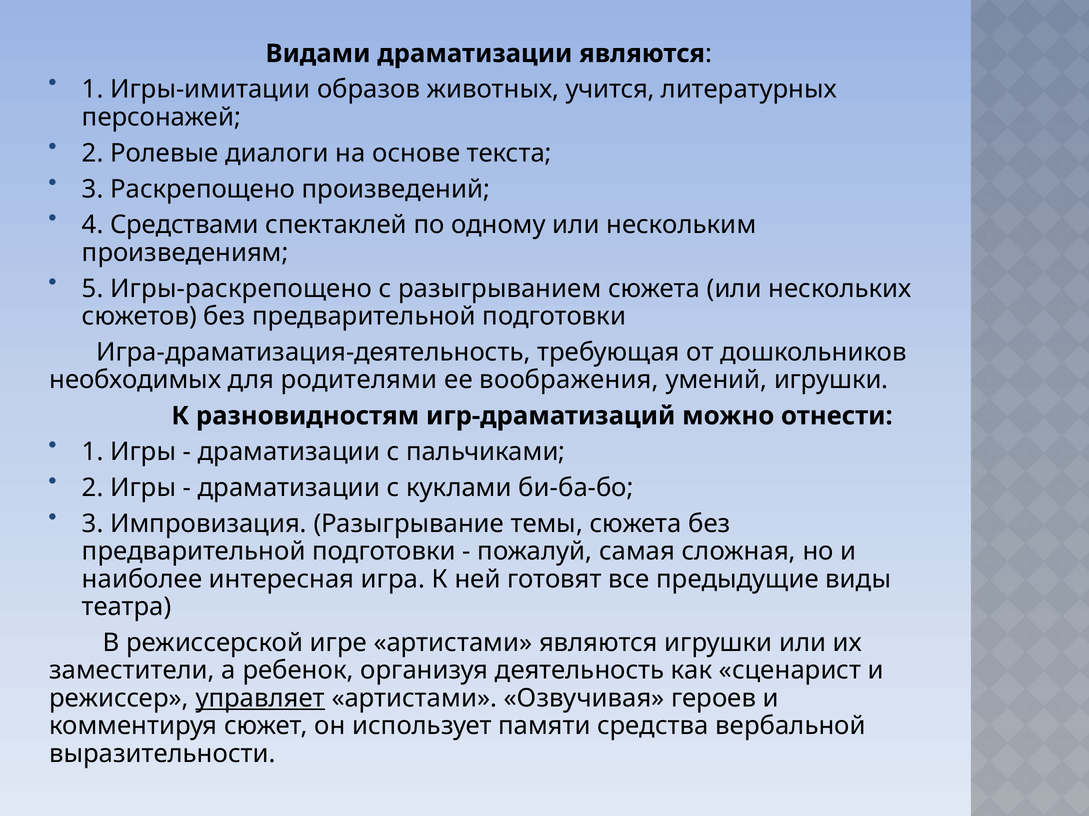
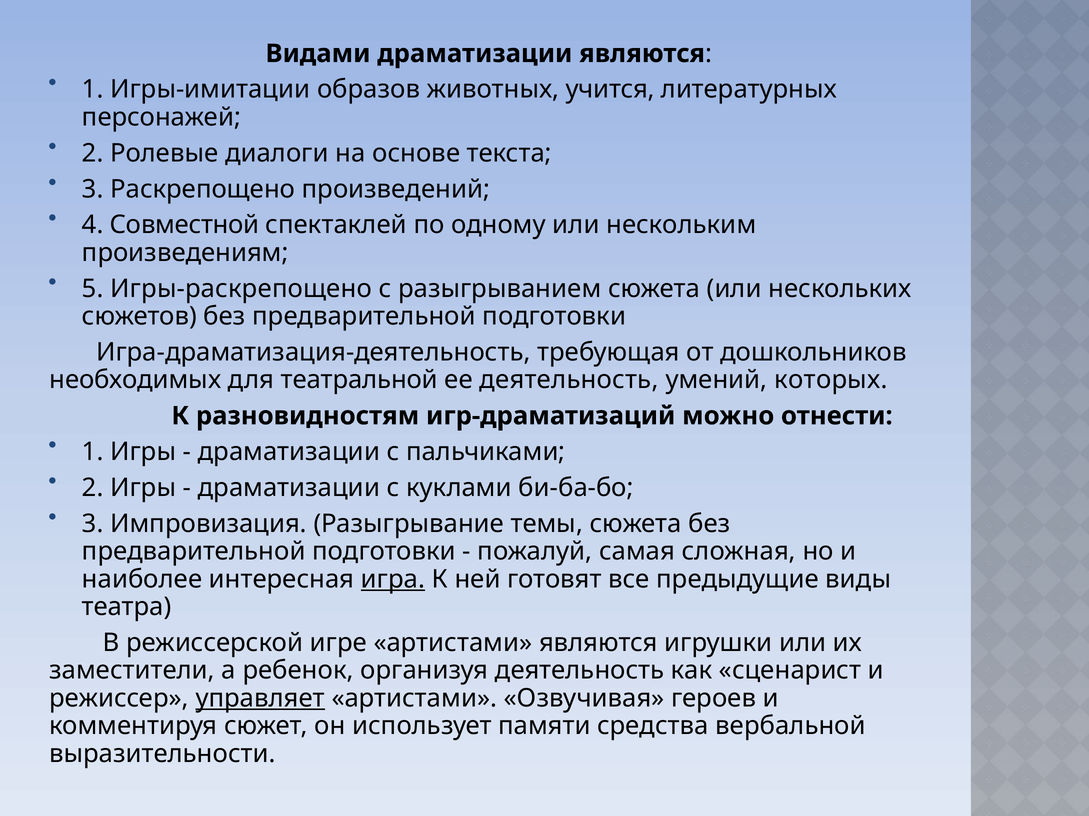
Средствами: Средствами -> Совместной
родителями: родителями -> театральной
ее воображения: воображения -> деятельность
умений игрушки: игрушки -> которых
игра underline: none -> present
